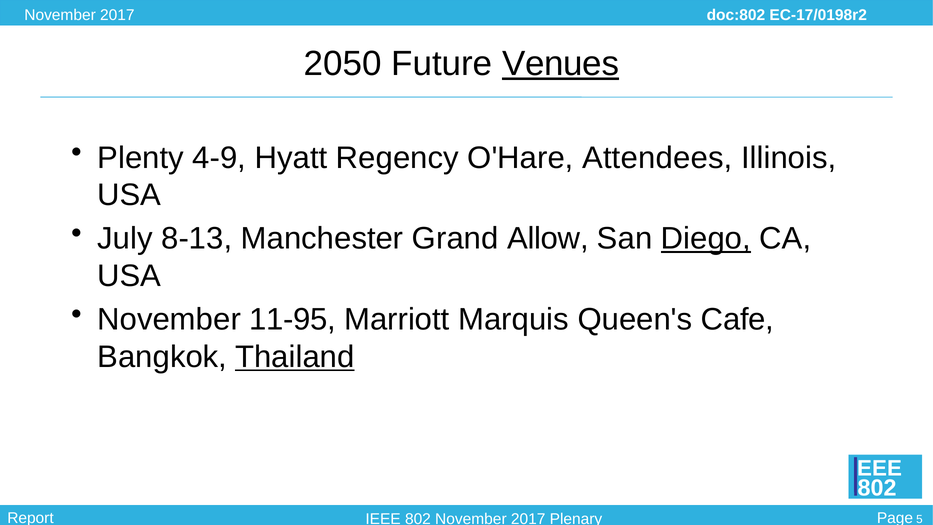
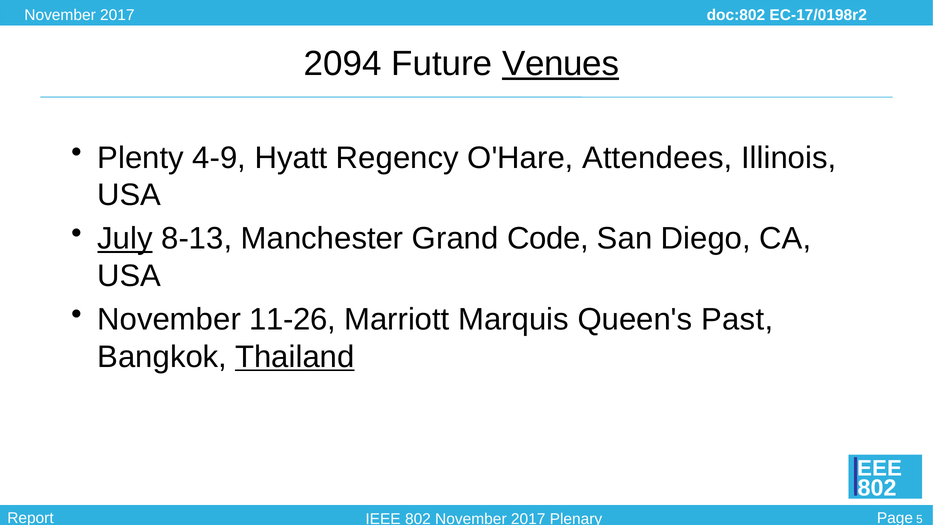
2050: 2050 -> 2094
July underline: none -> present
Allow: Allow -> Code
Diego underline: present -> none
11-95: 11-95 -> 11-26
Cafe: Cafe -> Past
